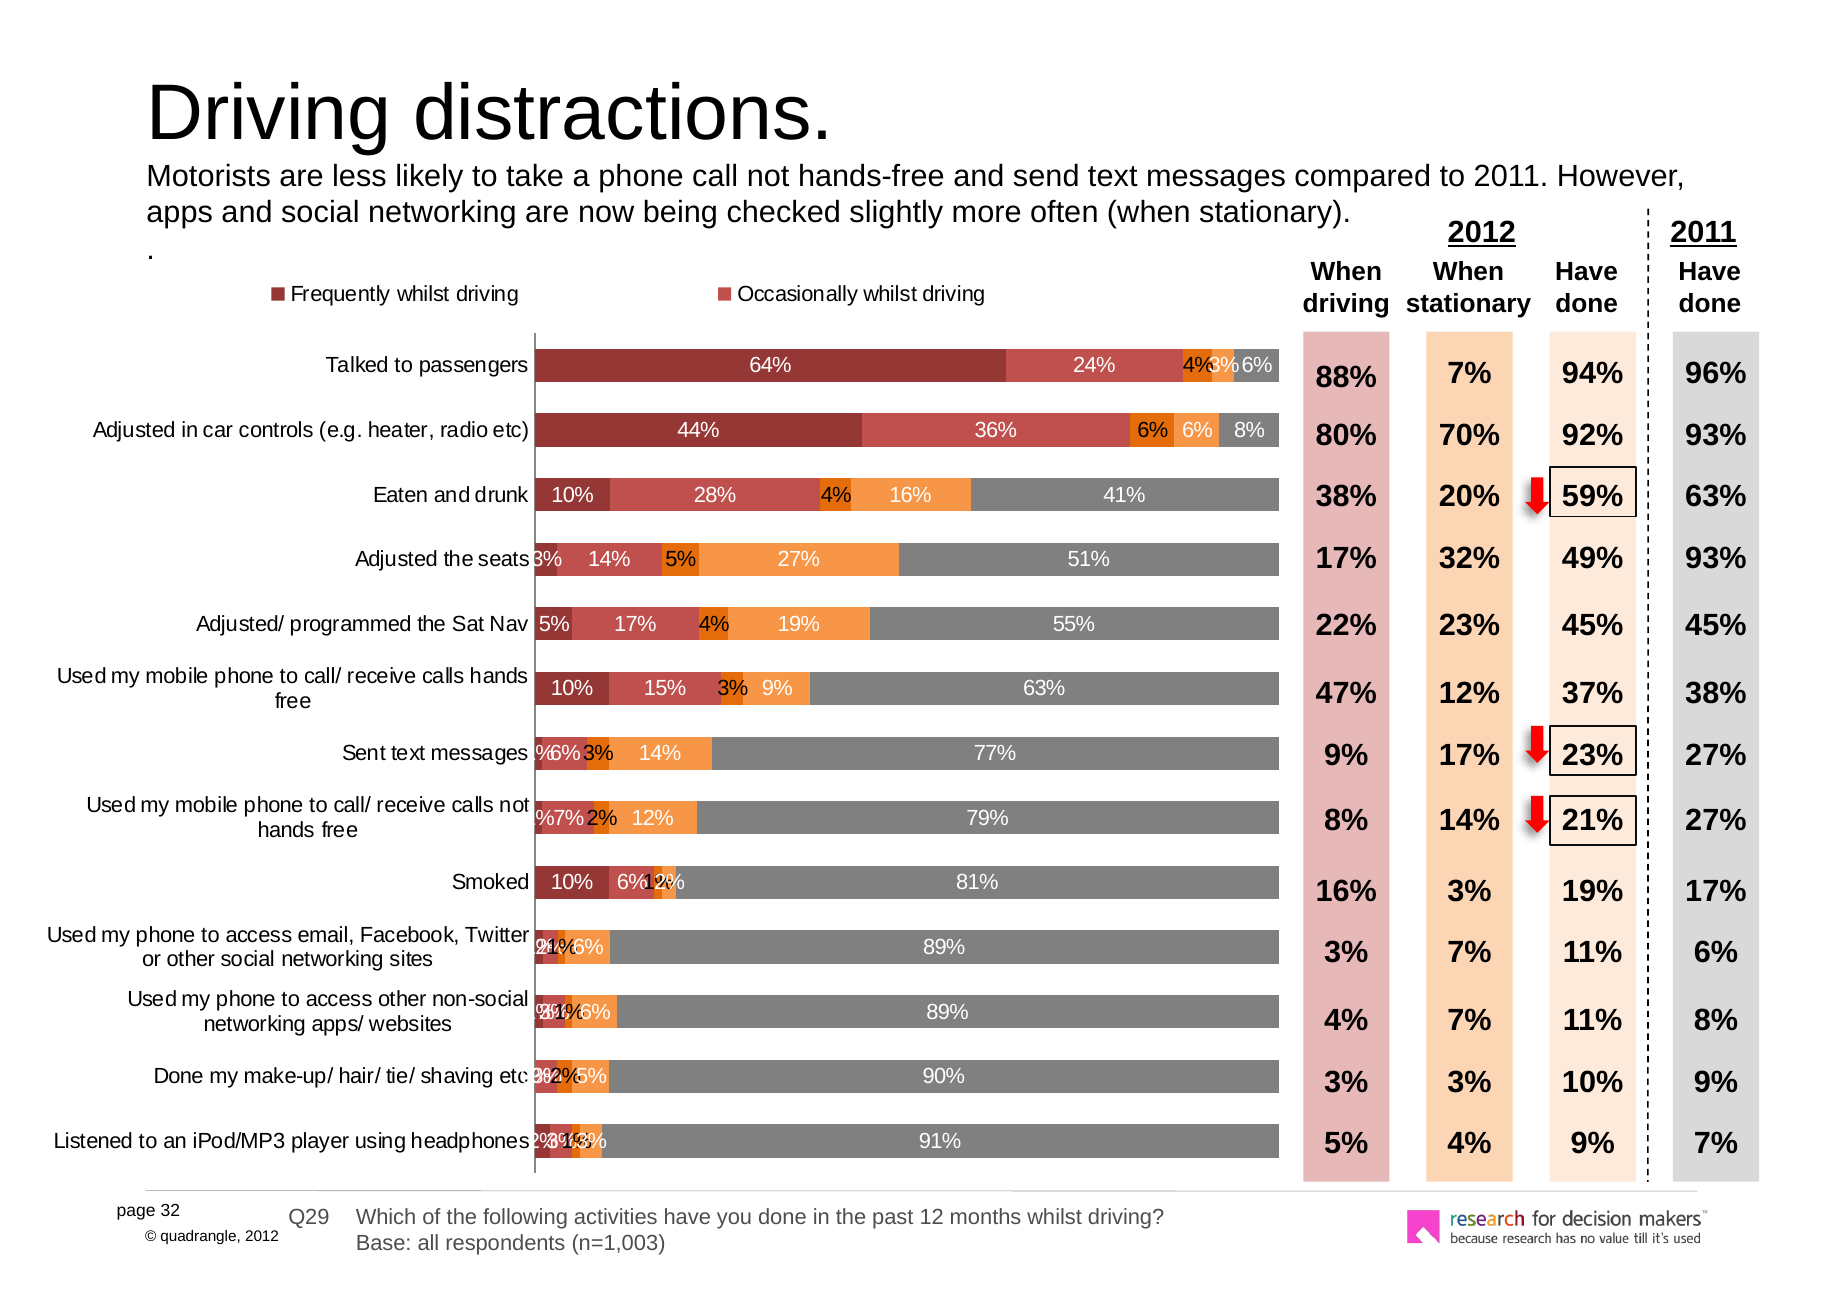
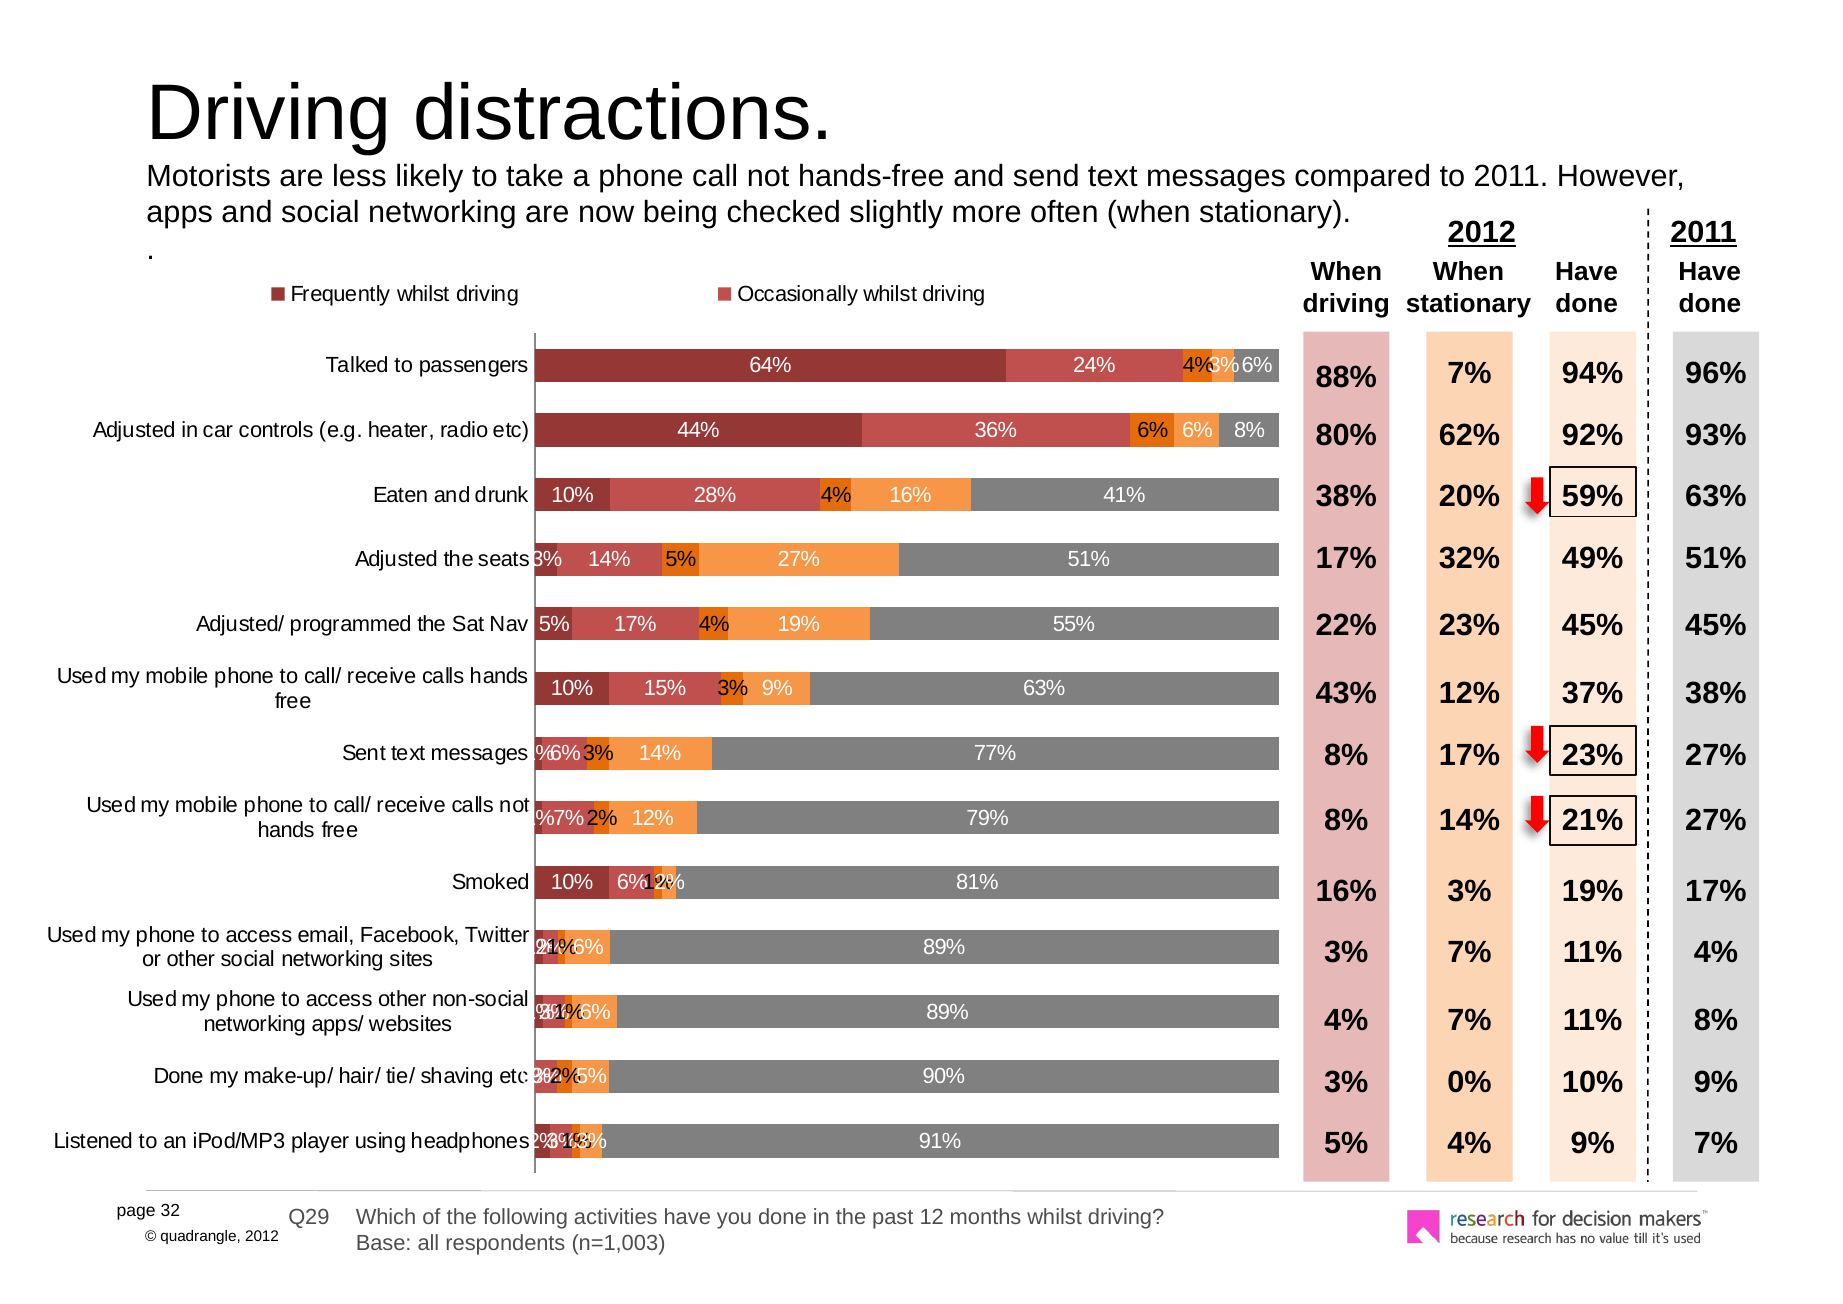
70%: 70% -> 62%
93% at (1716, 558): 93% -> 51%
47%: 47% -> 43%
9% at (1346, 755): 9% -> 8%
6% at (1716, 953): 6% -> 4%
3% at (1470, 1082): 3% -> 0%
